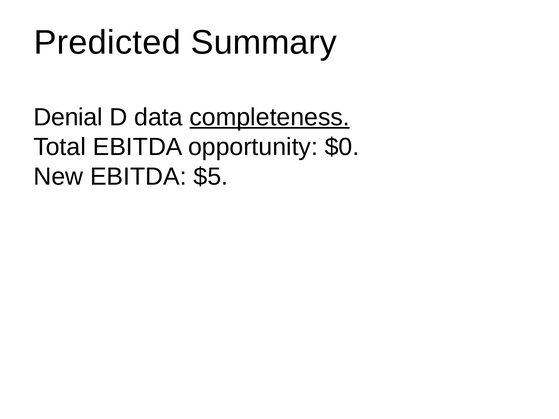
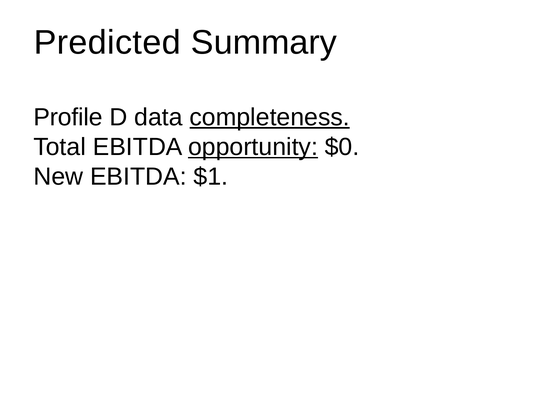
Denial: Denial -> Profile
opportunity underline: none -> present
$5: $5 -> $1
